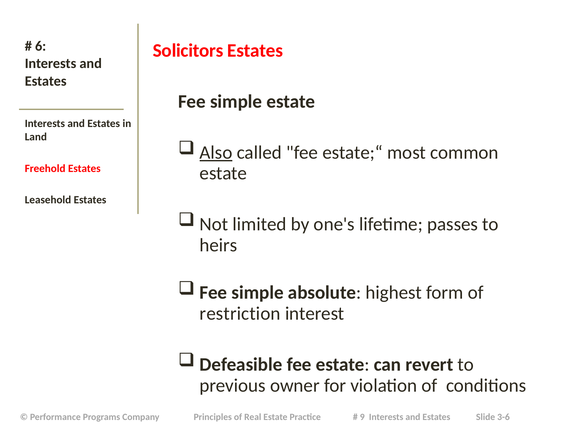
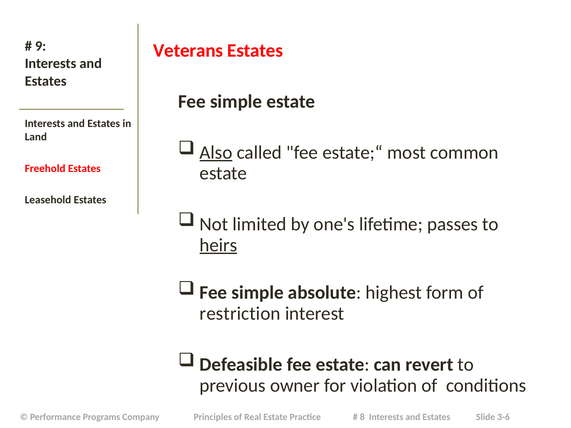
6: 6 -> 9
Solicitors: Solicitors -> Veterans
heirs underline: none -> present
9: 9 -> 8
